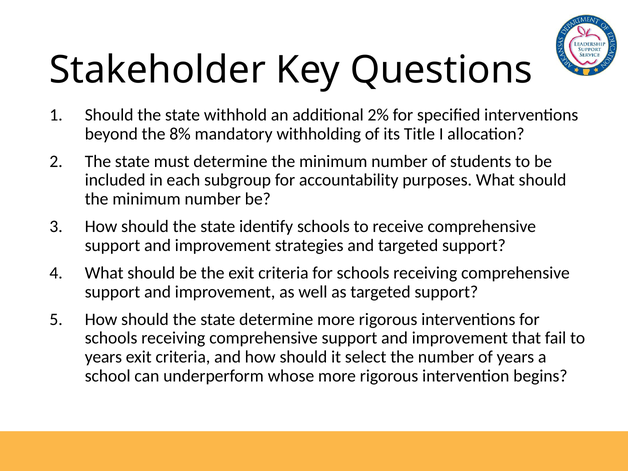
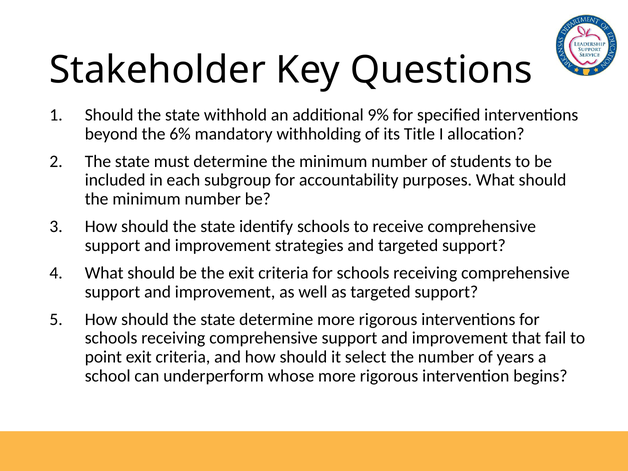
2%: 2% -> 9%
8%: 8% -> 6%
years at (103, 357): years -> point
